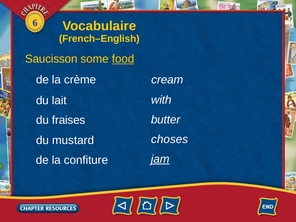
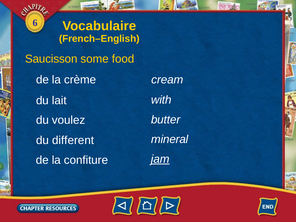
food underline: present -> none
fraises: fraises -> voulez
choses: choses -> mineral
mustard: mustard -> different
